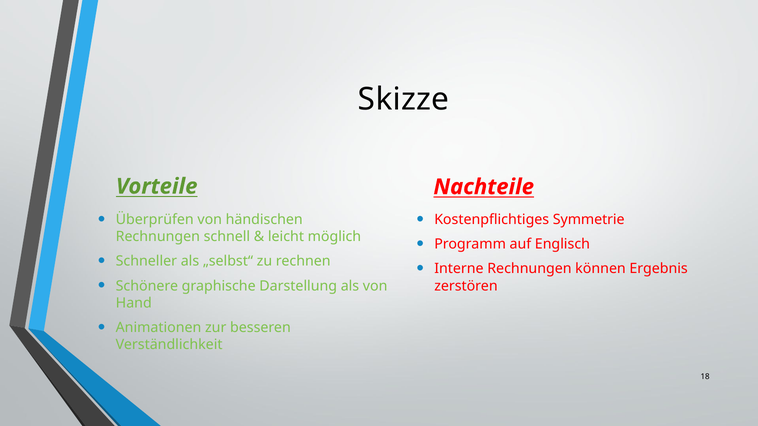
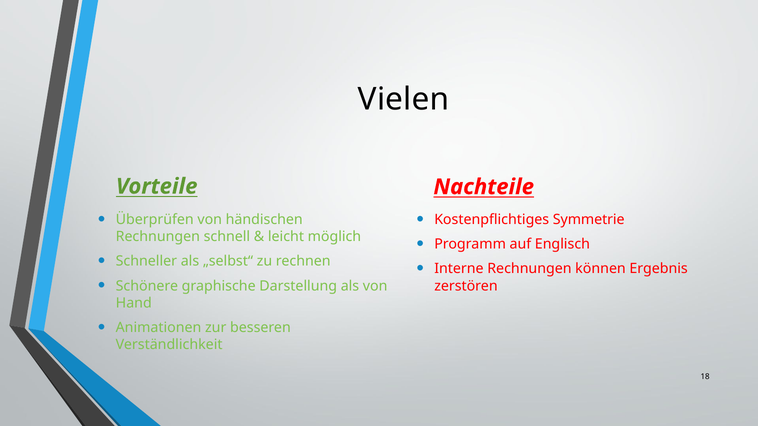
Skizze: Skizze -> Vielen
